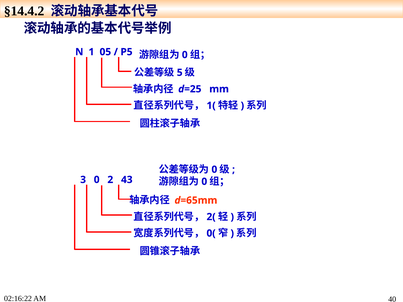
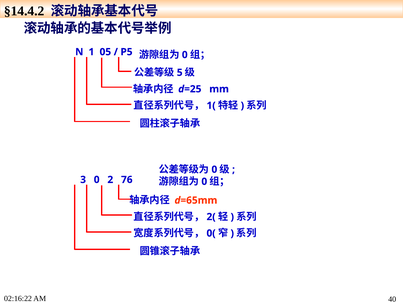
43: 43 -> 76
